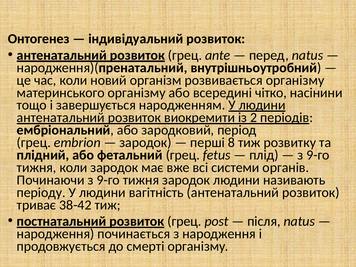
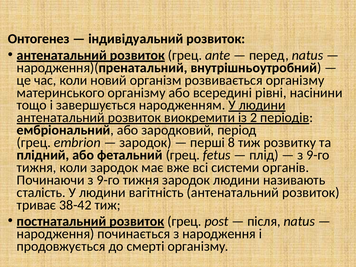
чітко: чітко -> рівні
періоду: періоду -> сталість
